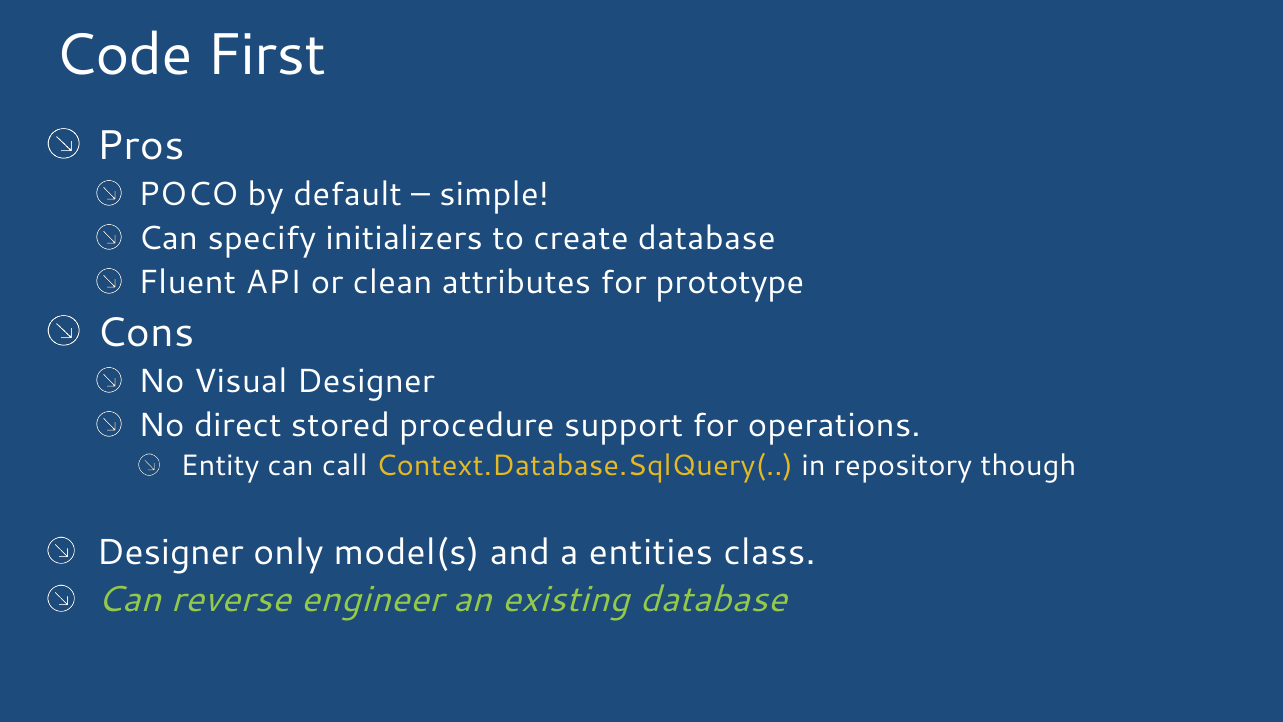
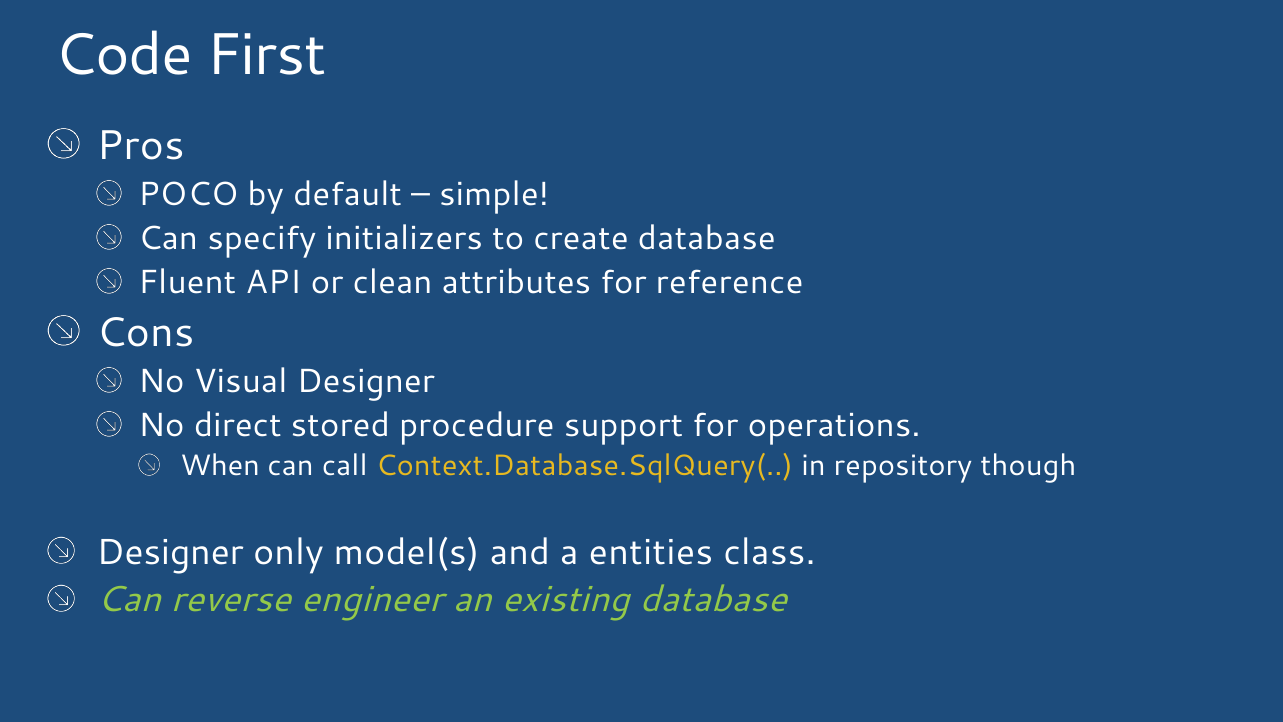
prototype: prototype -> reference
Entity: Entity -> When
